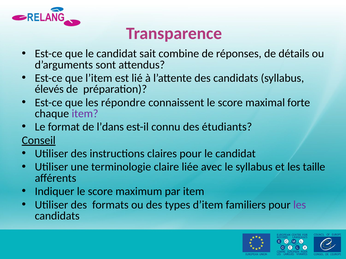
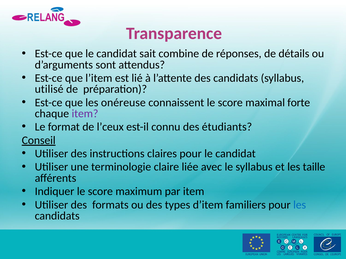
élevés: élevés -> utilisé
répondre: répondre -> onéreuse
l’dans: l’dans -> l’ceux
les at (300, 205) colour: purple -> blue
